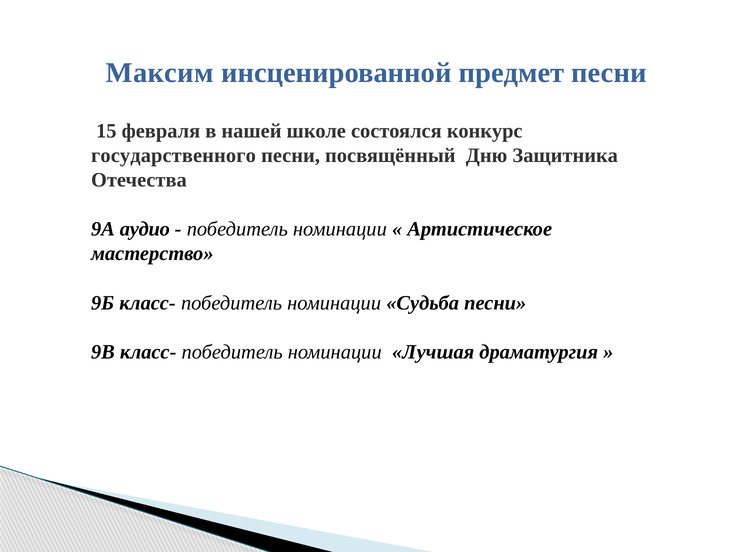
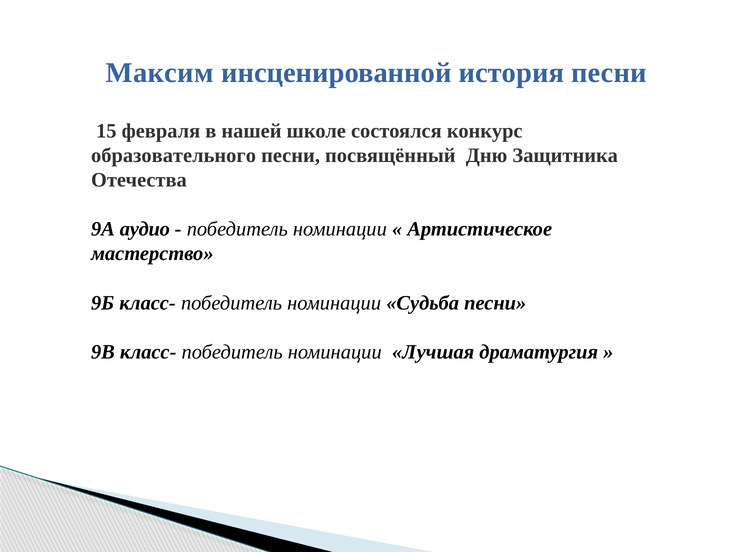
предмет: предмет -> история
государственного: государственного -> образовательного
